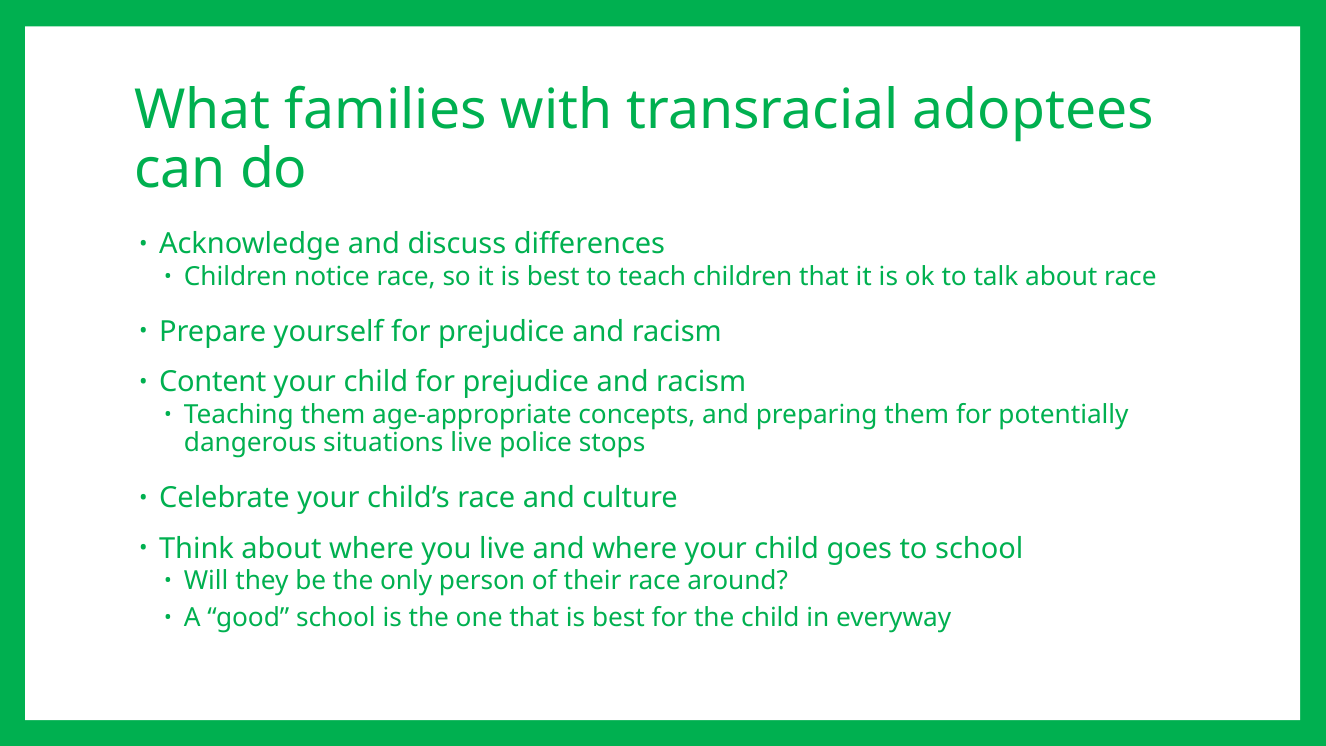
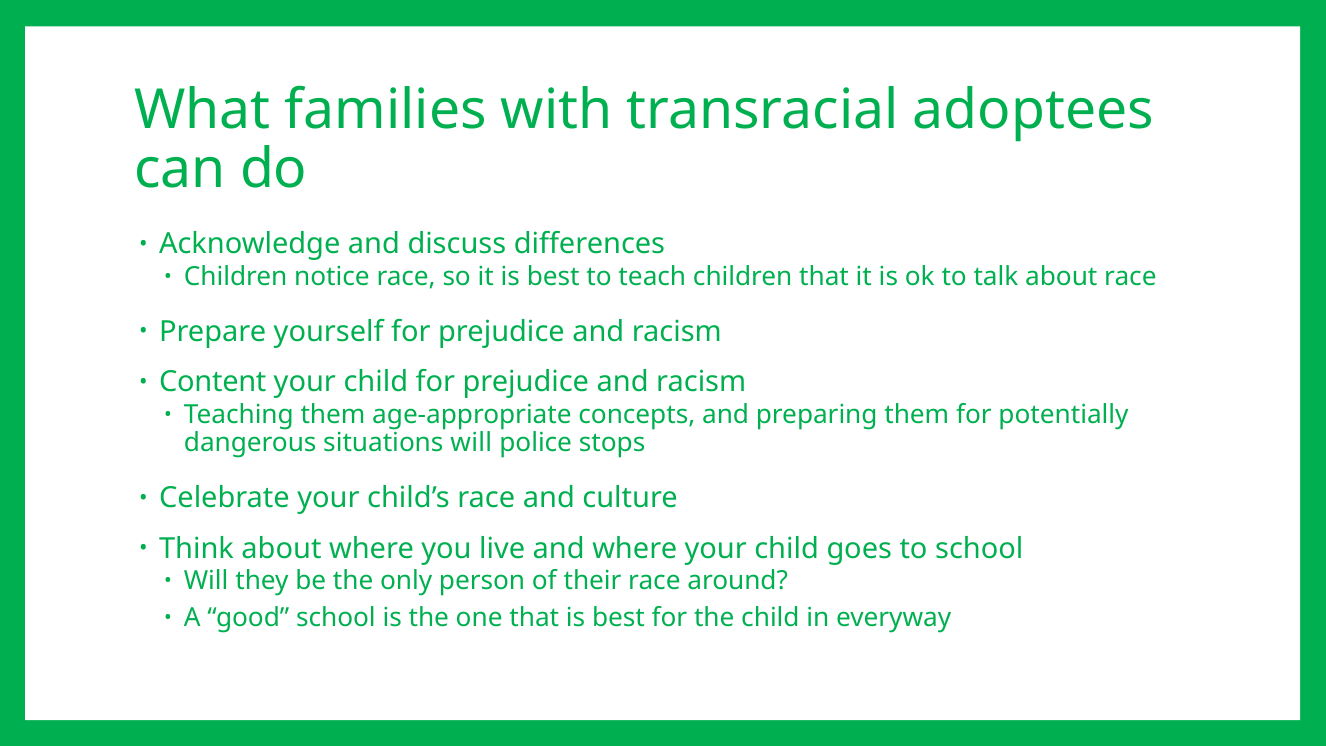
situations live: live -> will
